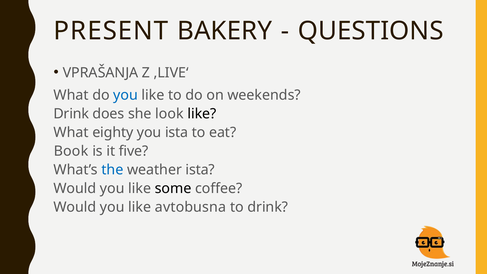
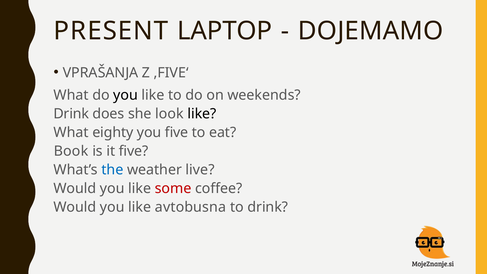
BAKERY: BAKERY -> LAPTOP
QUESTIONS: QUESTIONS -> DOJEMAMO
‚LIVE‘: ‚LIVE‘ -> ‚FIVE‘
you at (126, 95) colour: blue -> black
you ista: ista -> five
weather ista: ista -> live
some colour: black -> red
